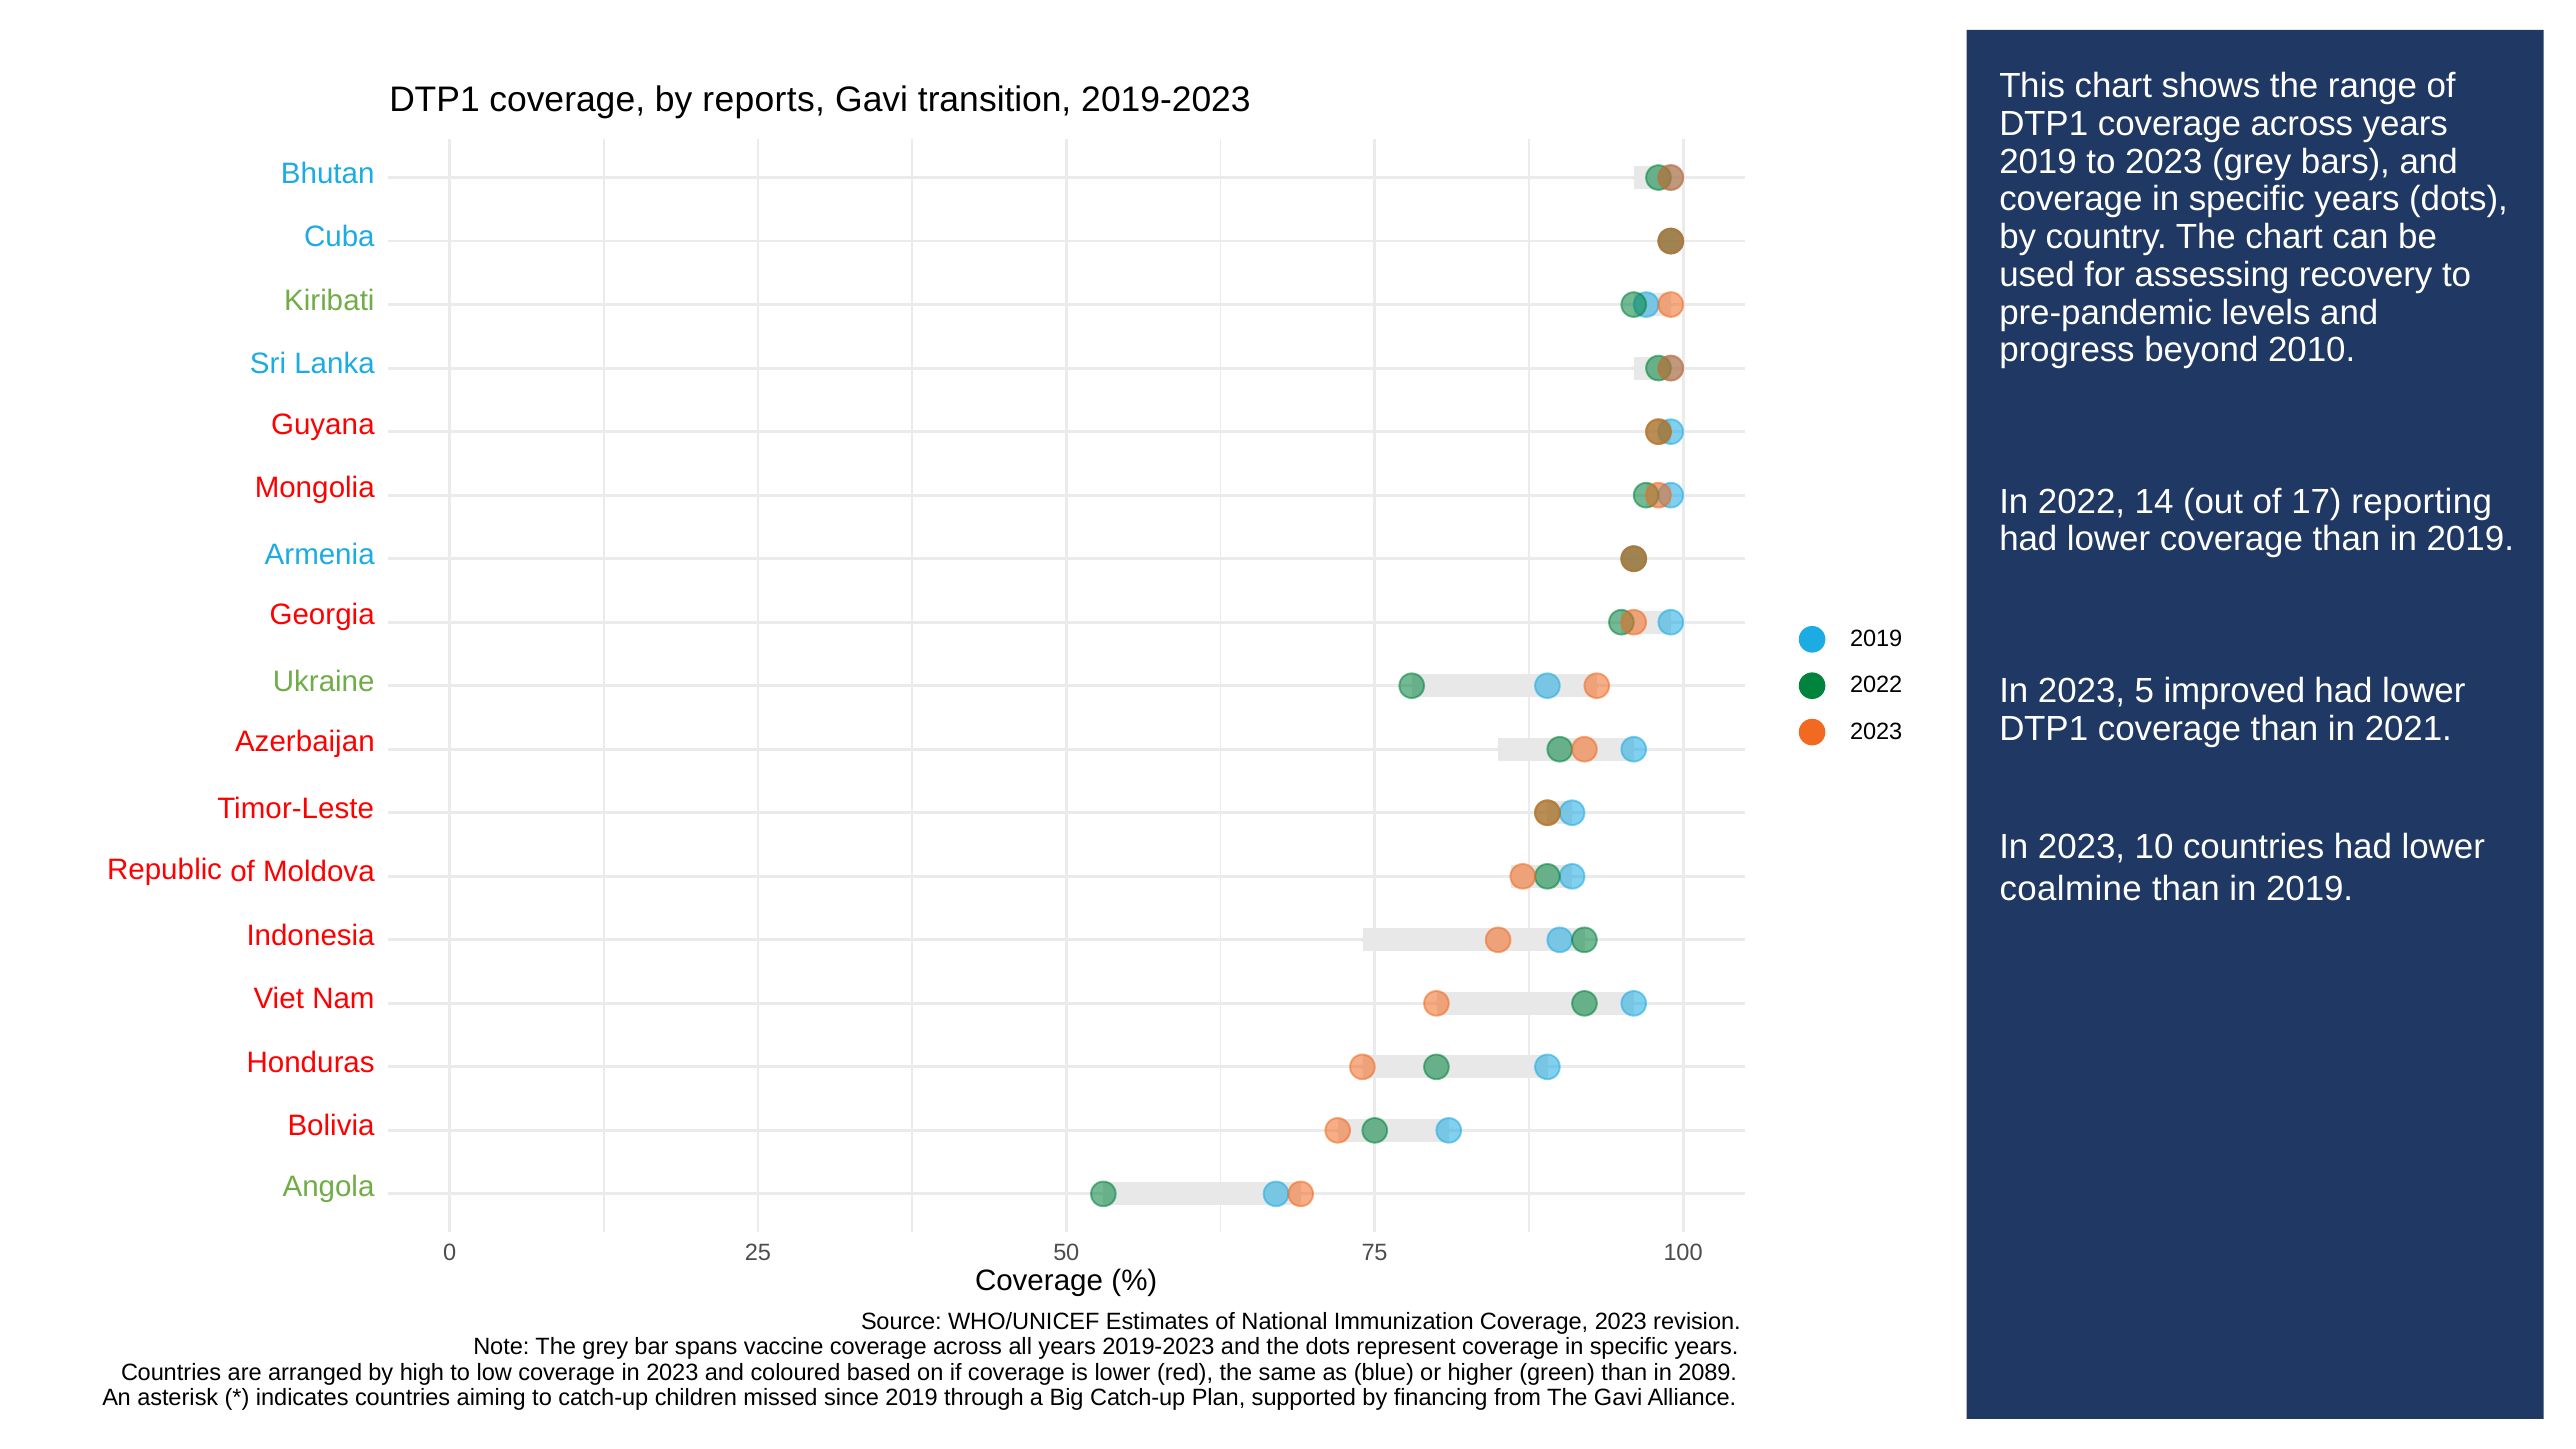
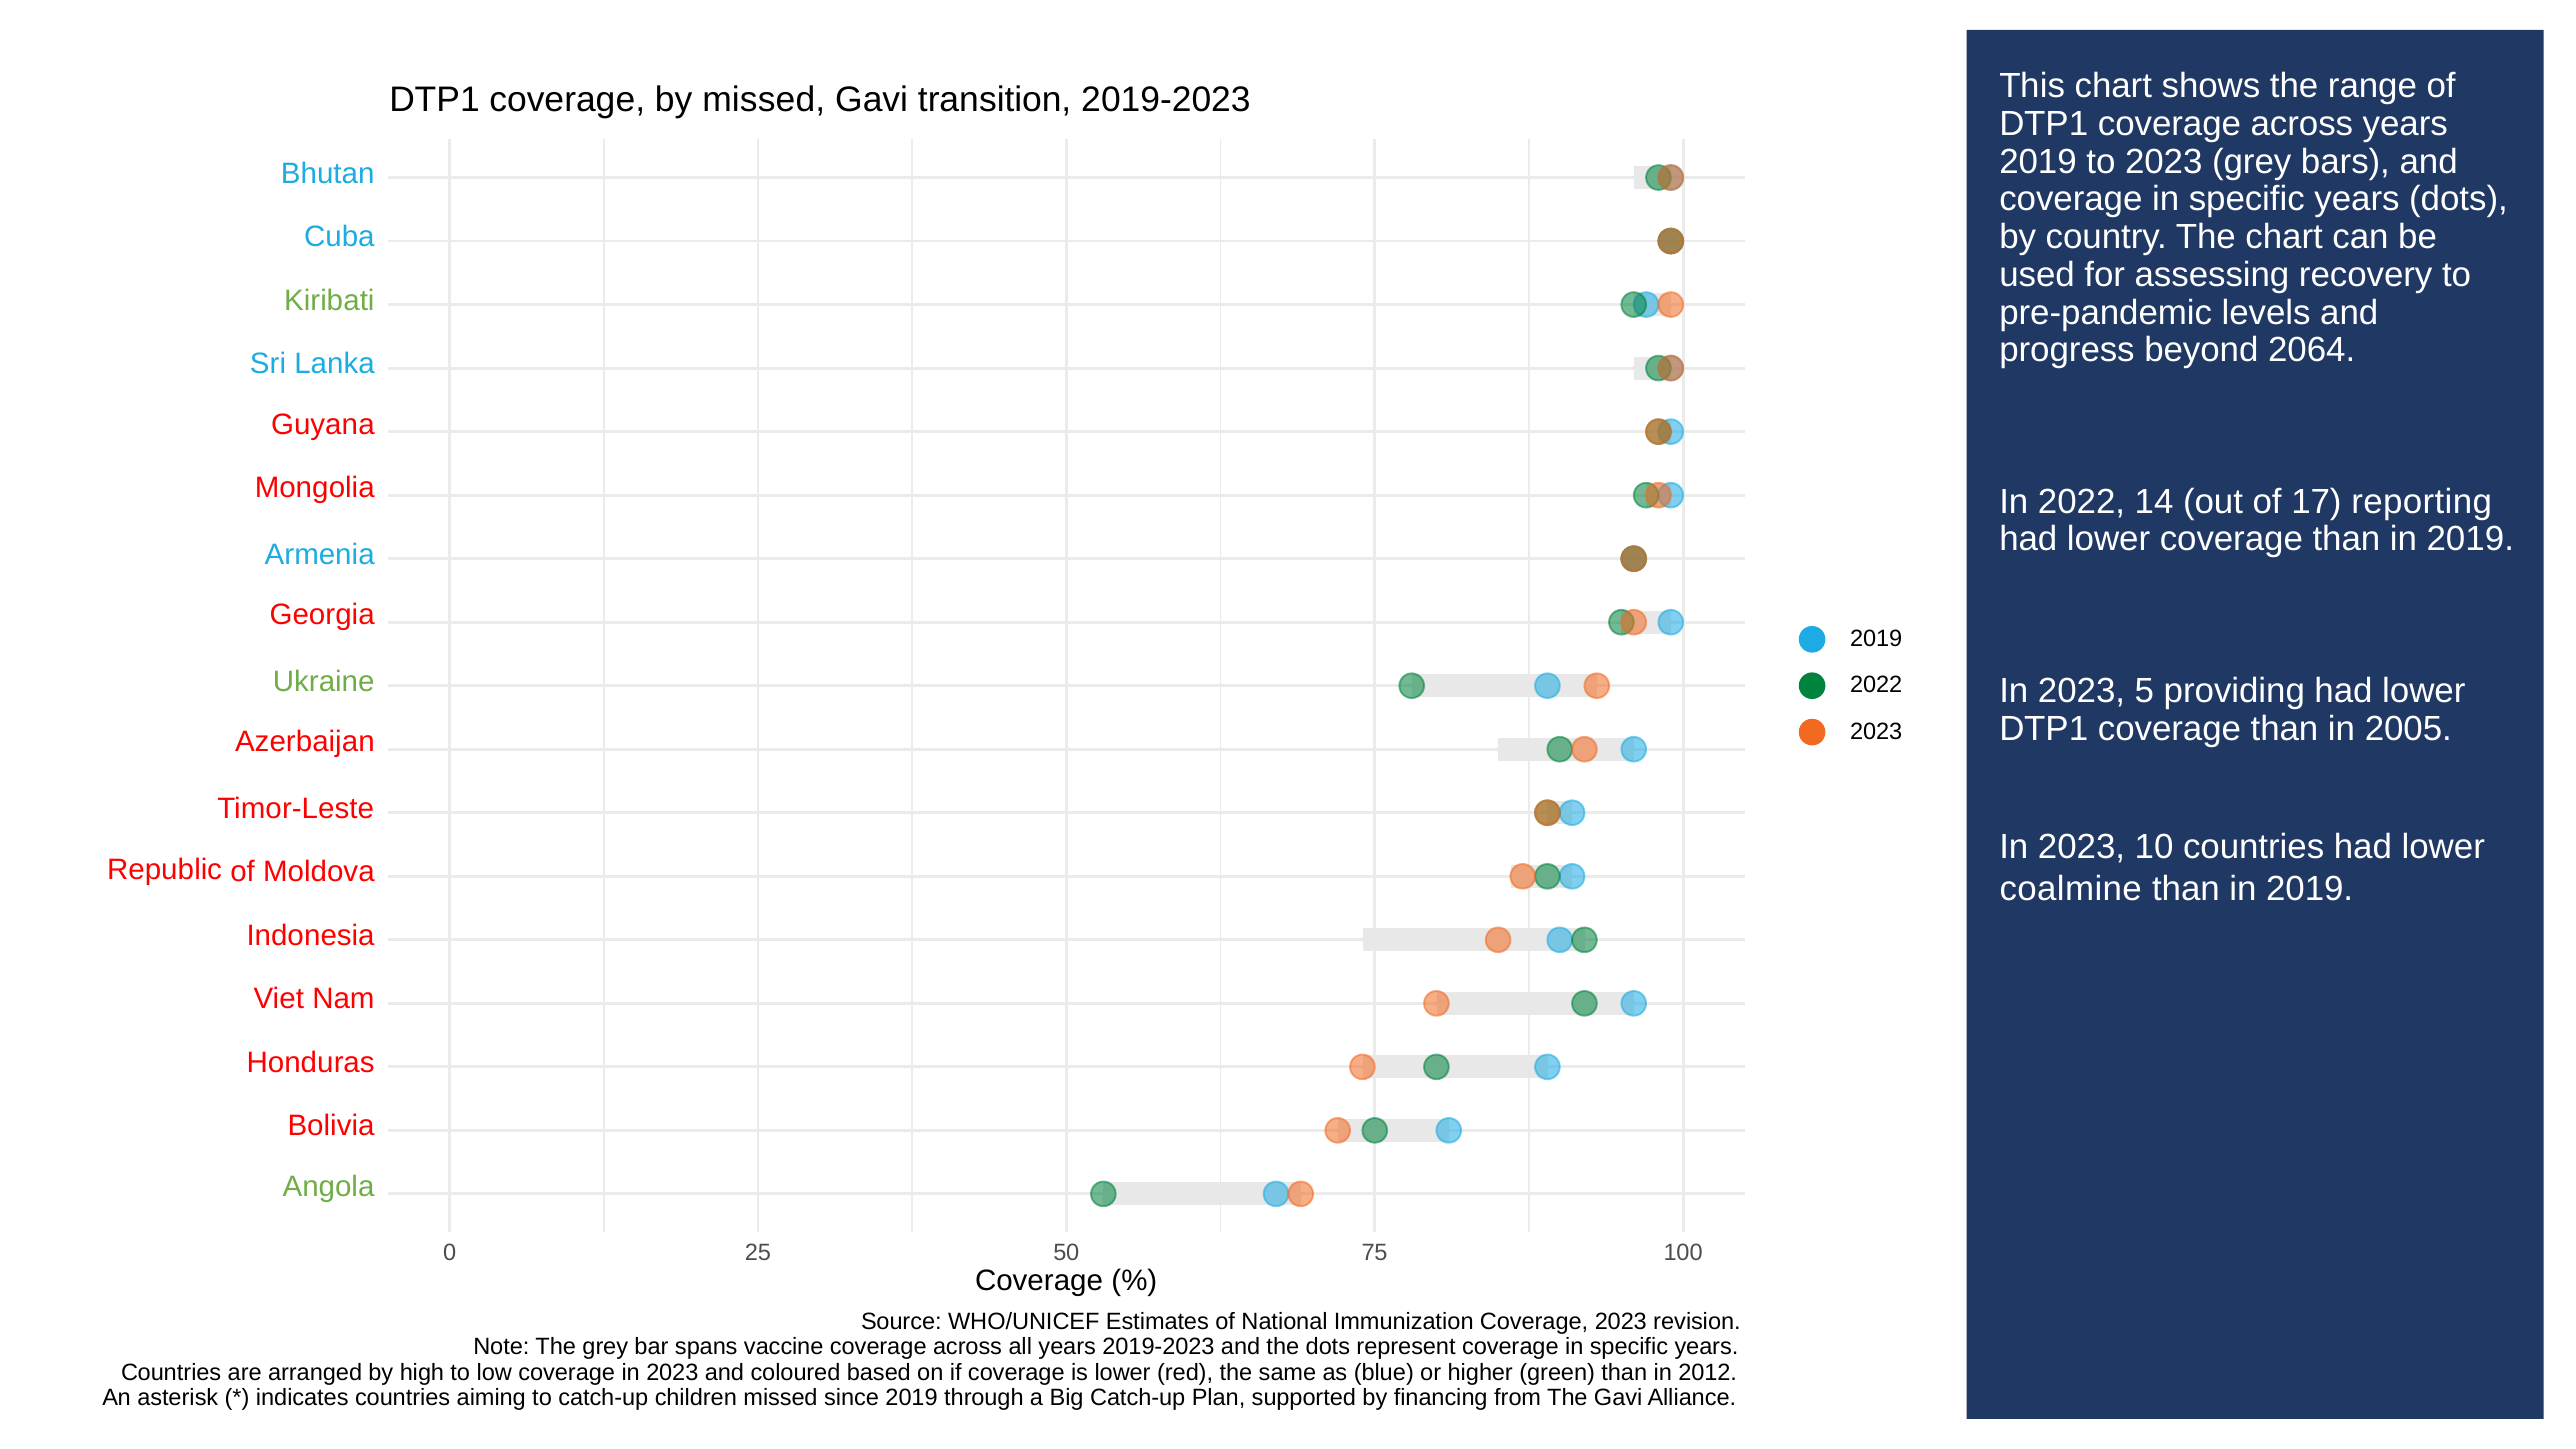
by reports: reports -> missed
2010: 2010 -> 2064
improved: improved -> providing
2021: 2021 -> 2005
2089: 2089 -> 2012
